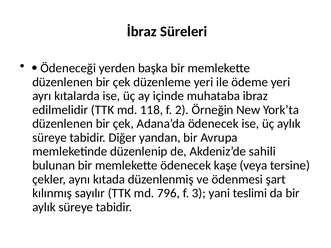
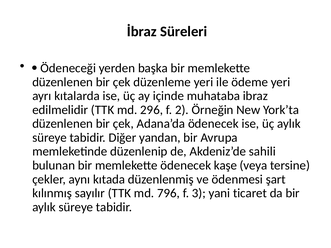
118: 118 -> 296
teslimi: teslimi -> ticaret
